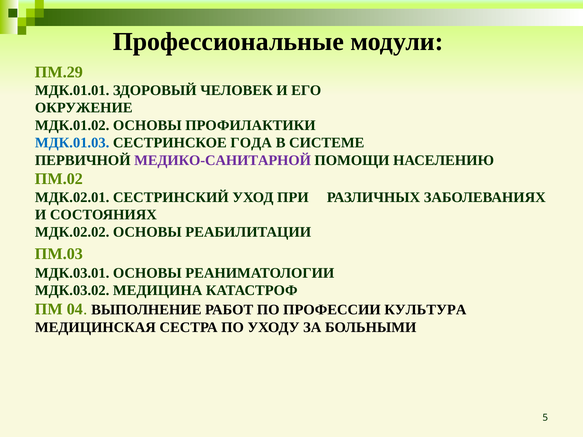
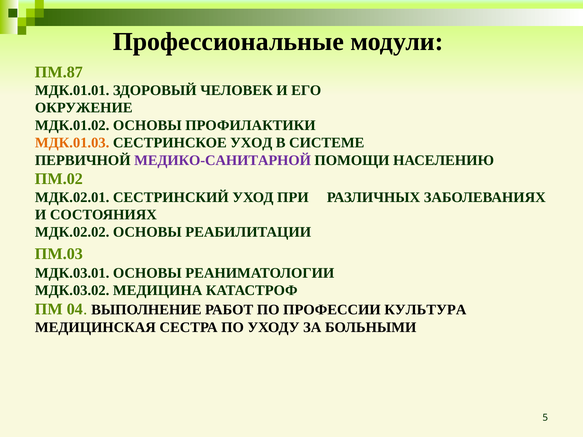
ПМ.29: ПМ.29 -> ПМ.87
МДК.01.03 colour: blue -> orange
СЕСТРИНСКОЕ ГОДА: ГОДА -> УХОД
